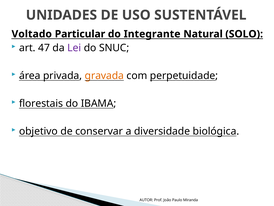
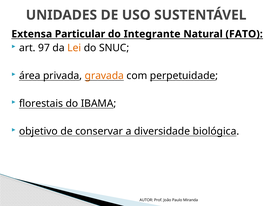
Voltado: Voltado -> Extensa
SOLO: SOLO -> FATO
47: 47 -> 97
Lei colour: purple -> orange
